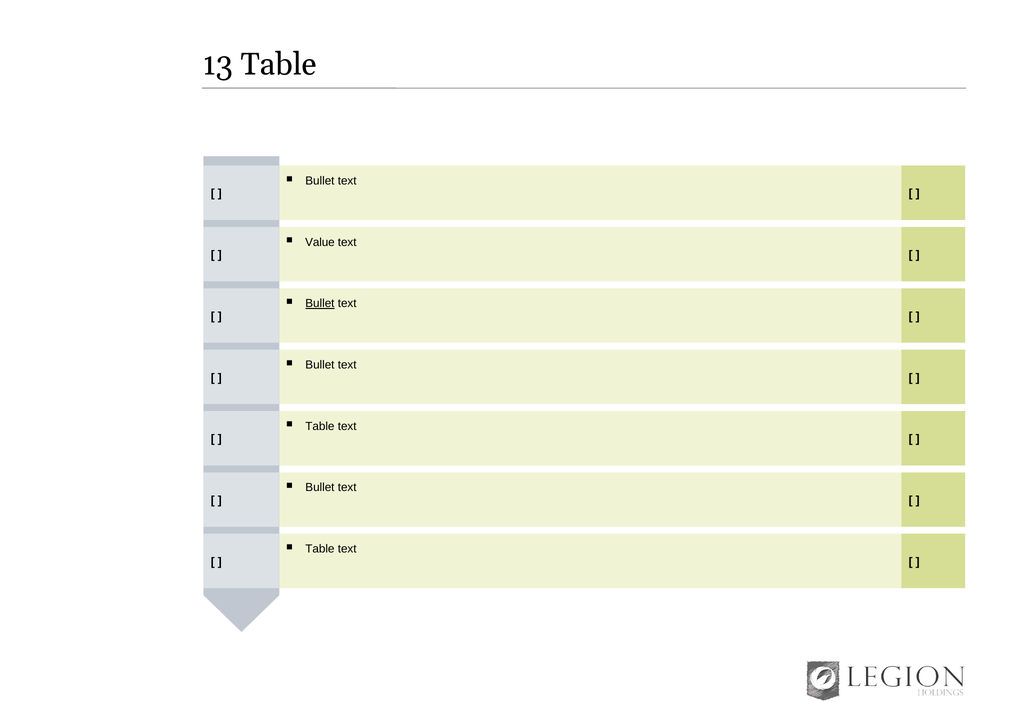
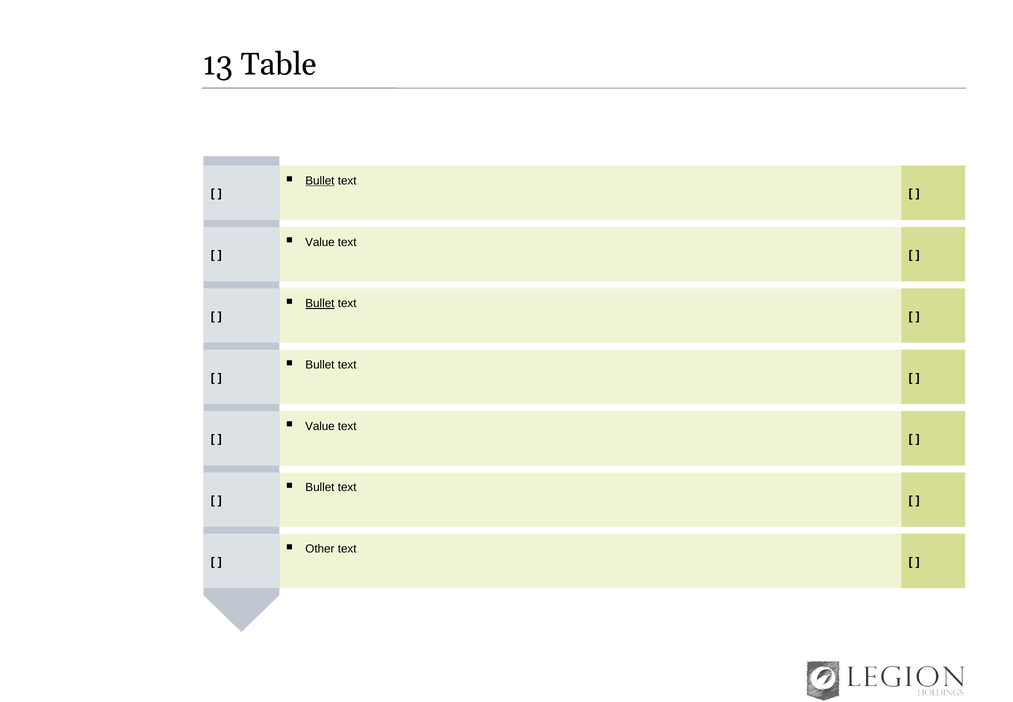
Bullet at (320, 181) underline: none -> present
Table at (320, 426): Table -> Value
Table at (320, 549): Table -> Other
